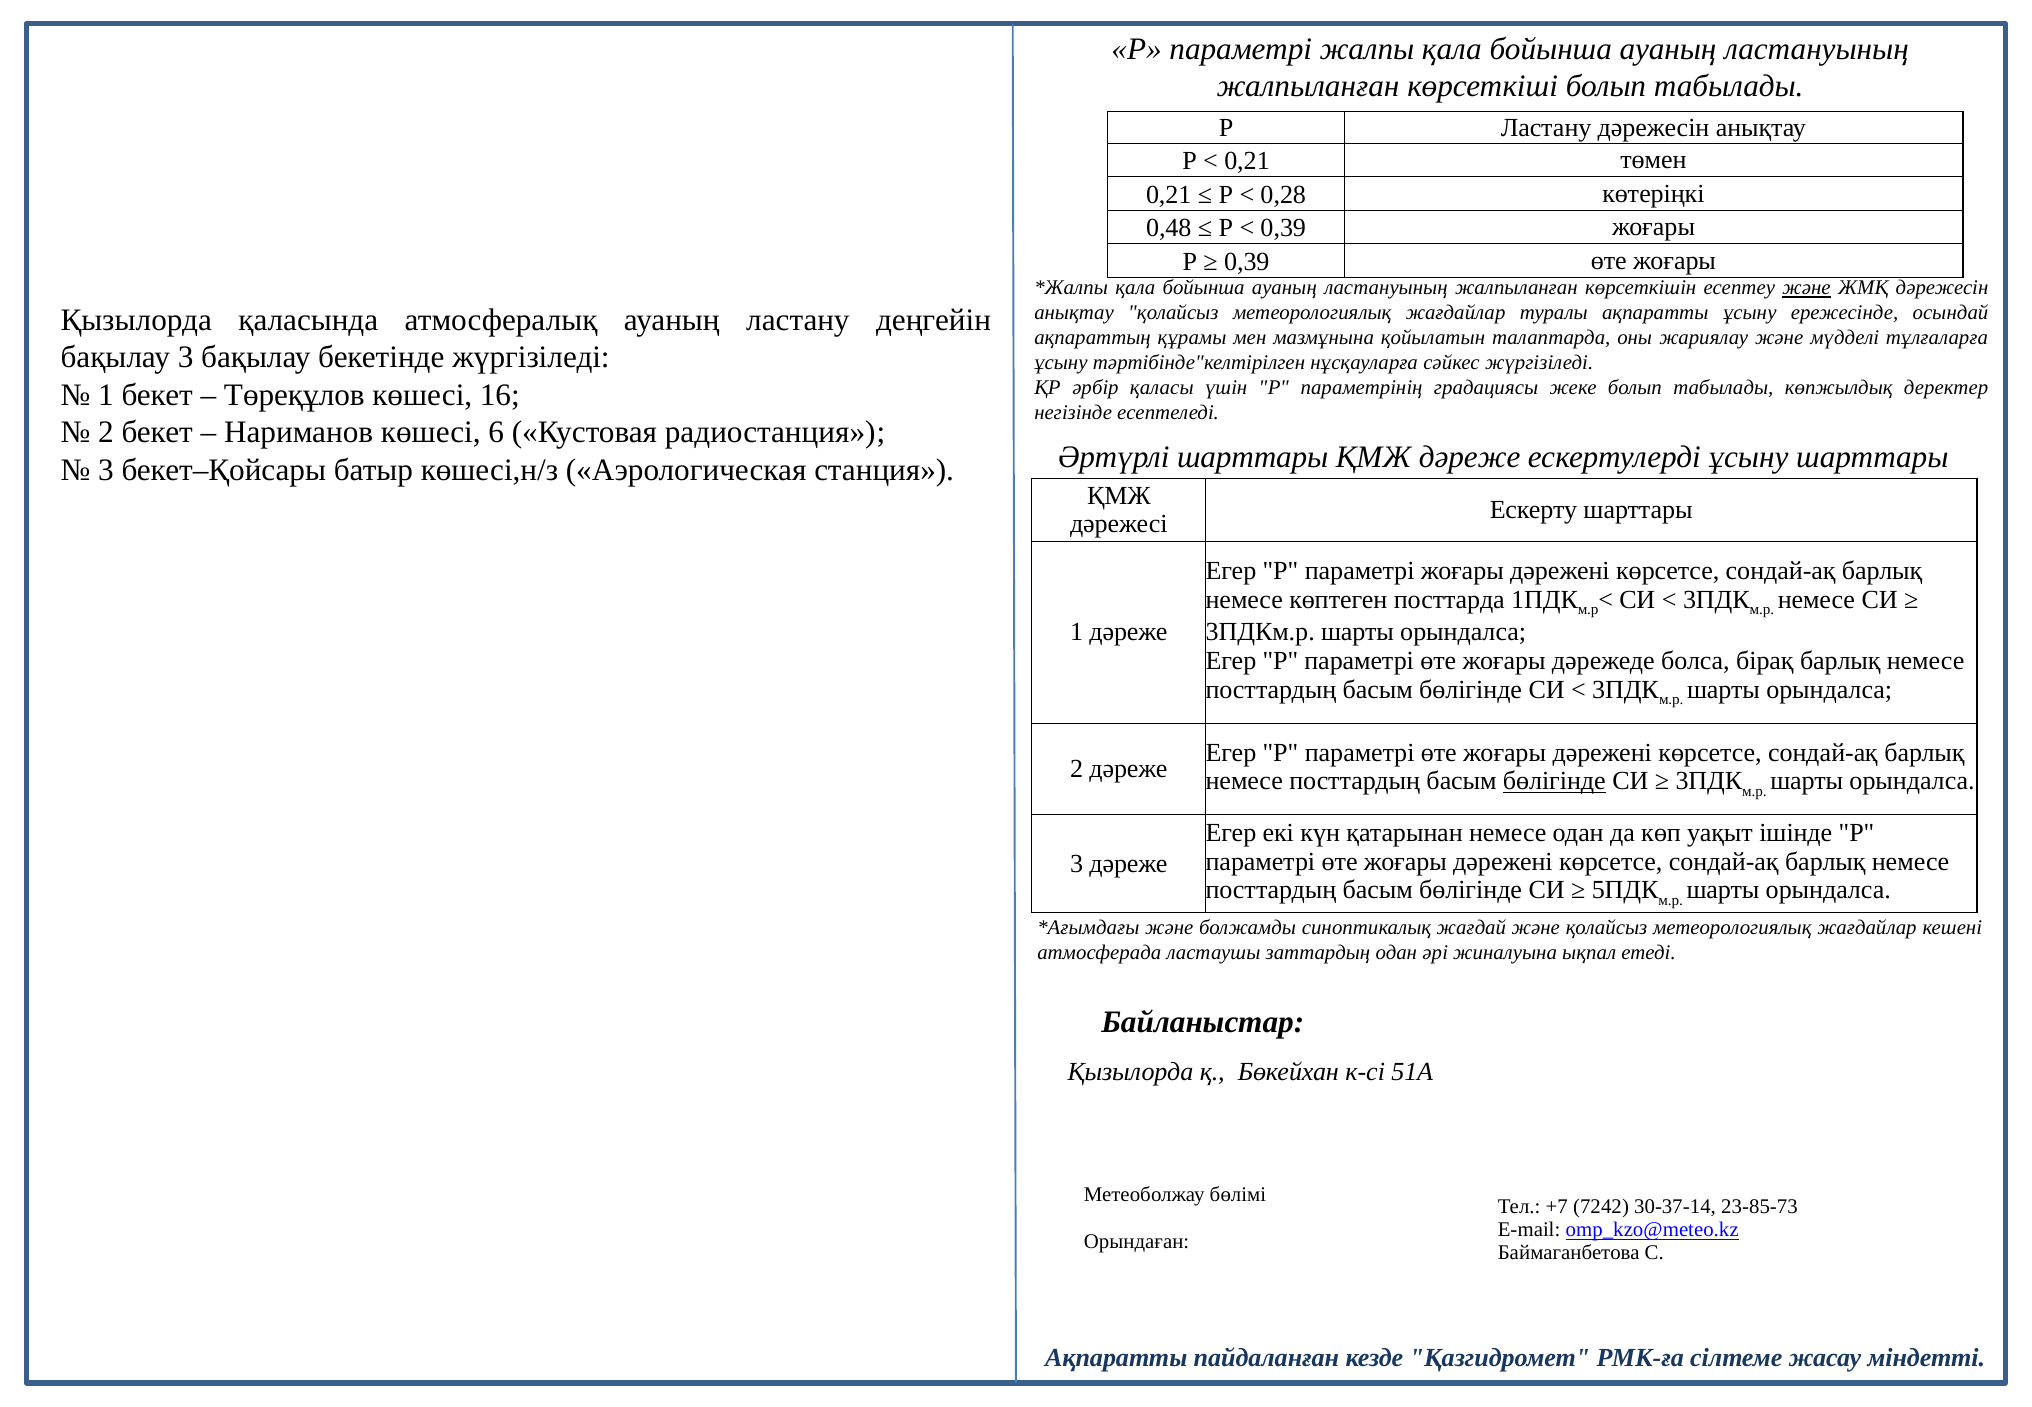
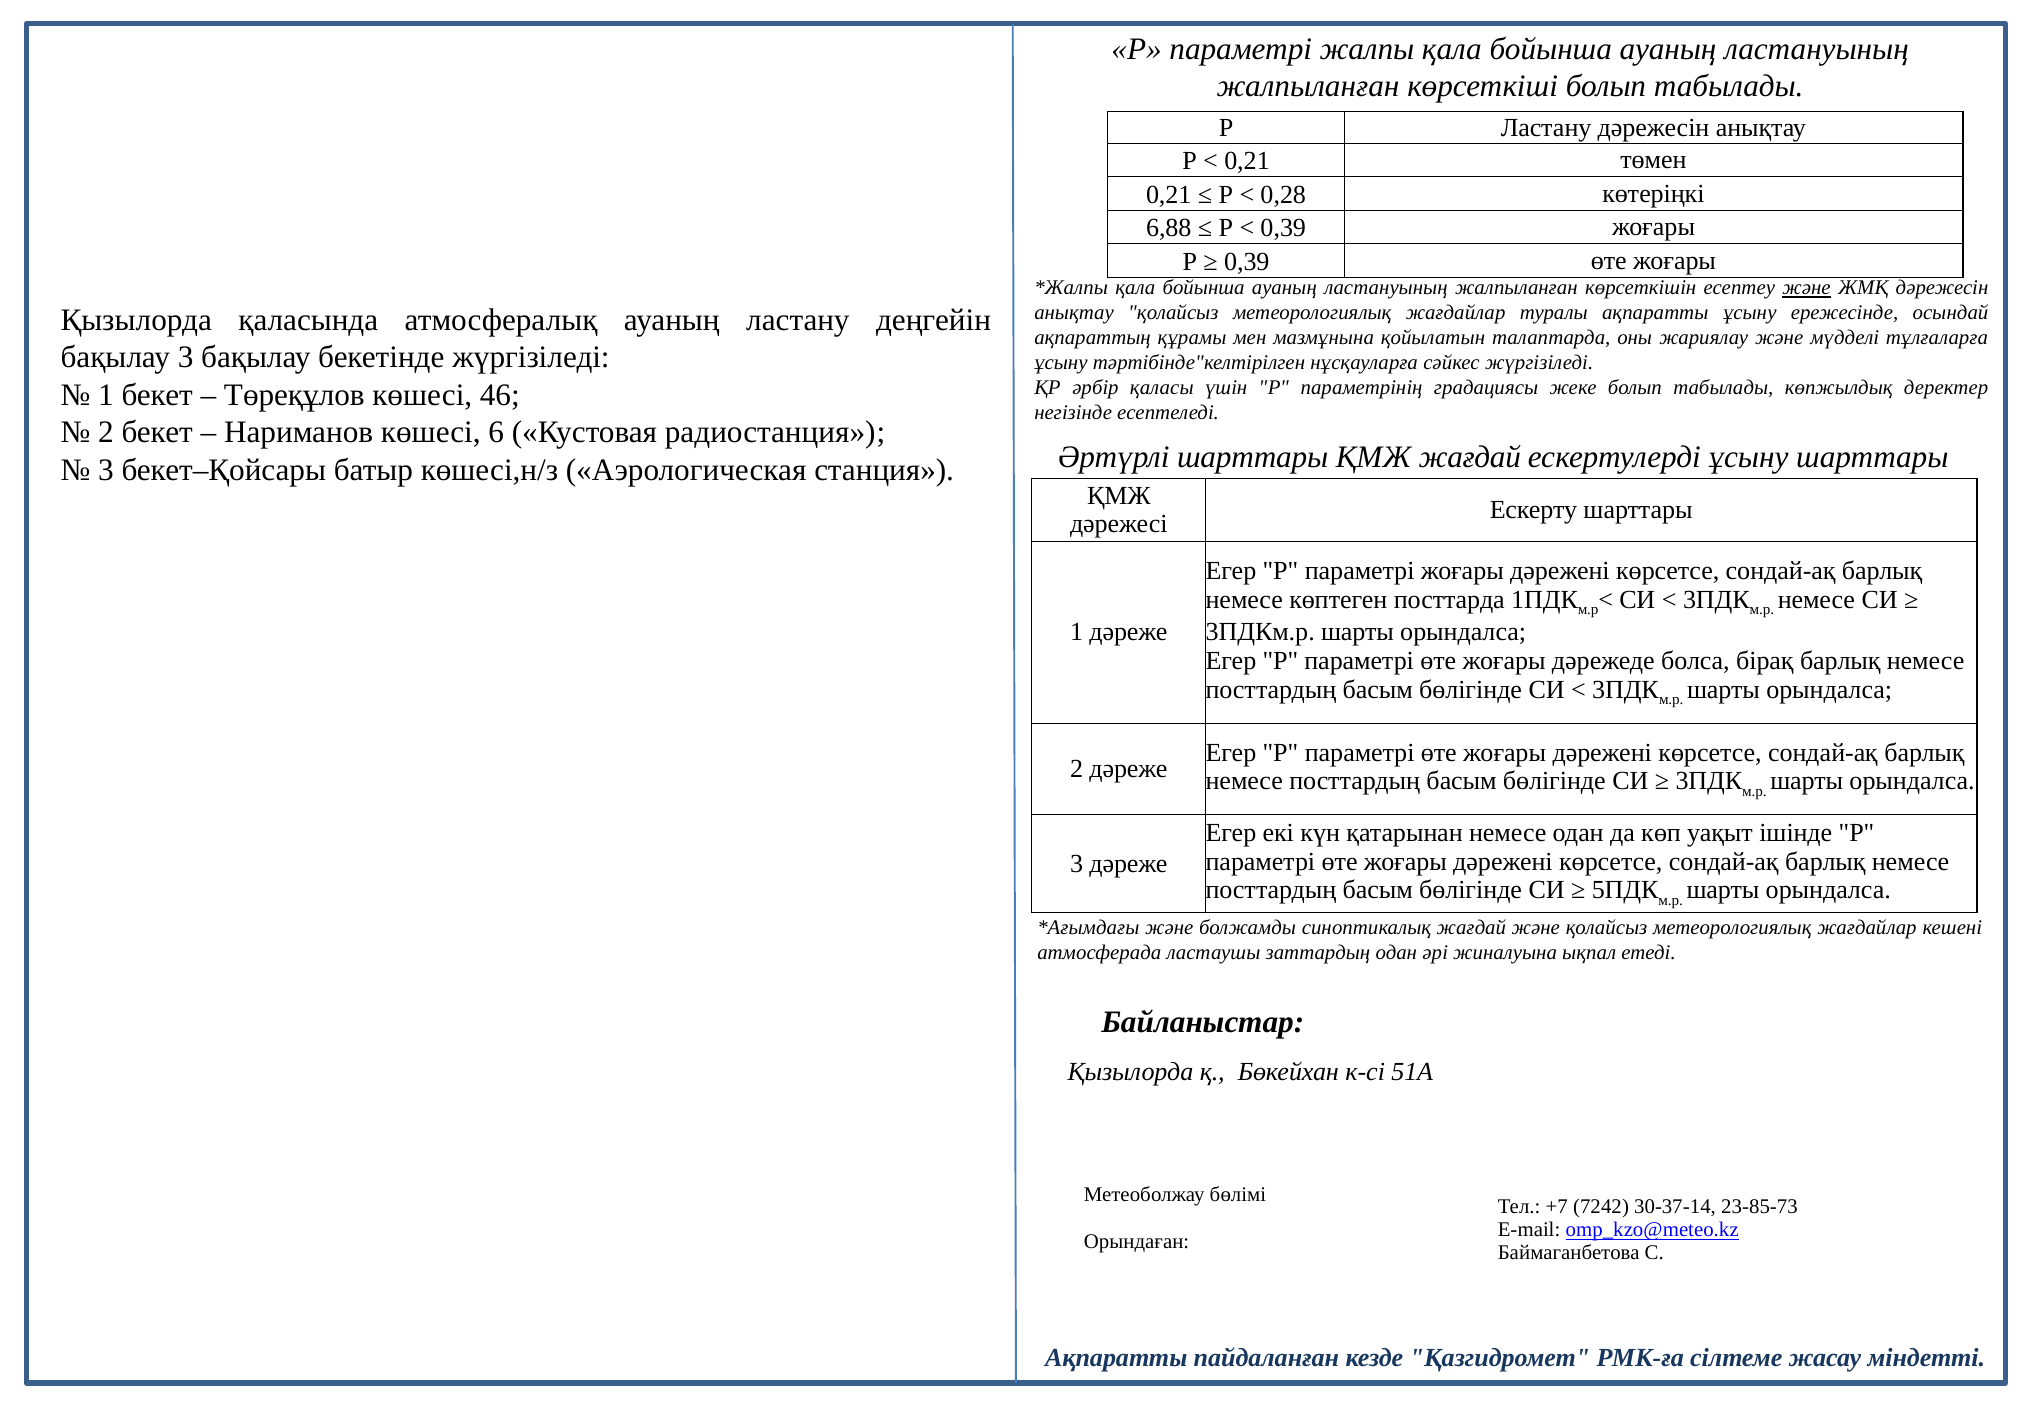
0,48: 0,48 -> 6,88
16: 16 -> 46
ҚМЖ дәреже: дәреже -> жағдай
бөлігінде at (1554, 781) underline: present -> none
